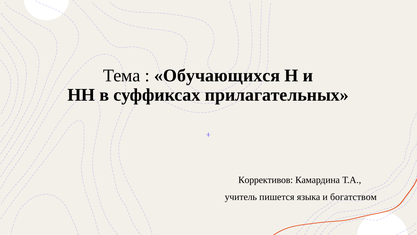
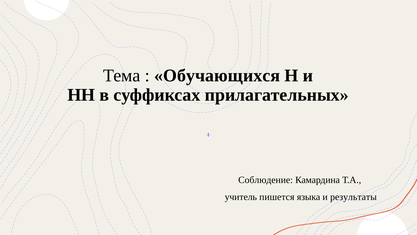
Коррективов: Коррективов -> Соблюдение
богатством: богатством -> результаты
